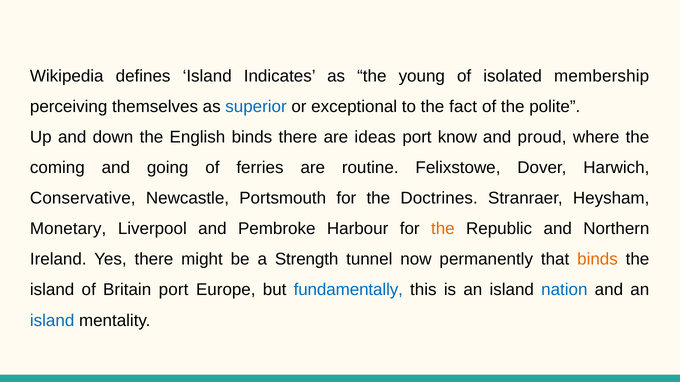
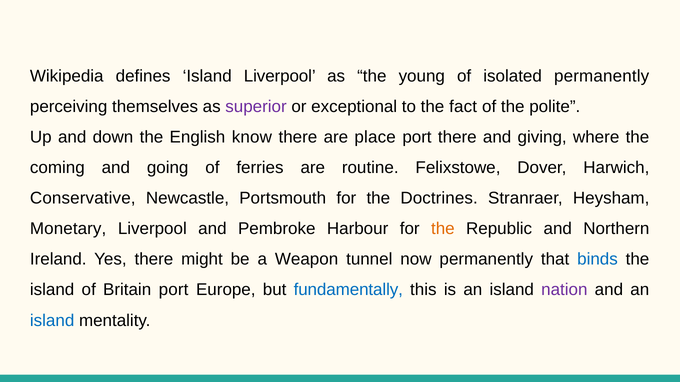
Island Indicates: Indicates -> Liverpool
isolated membership: membership -> permanently
superior colour: blue -> purple
English binds: binds -> know
ideas: ideas -> place
port know: know -> there
proud: proud -> giving
Strength: Strength -> Weapon
binds at (597, 260) colour: orange -> blue
nation colour: blue -> purple
